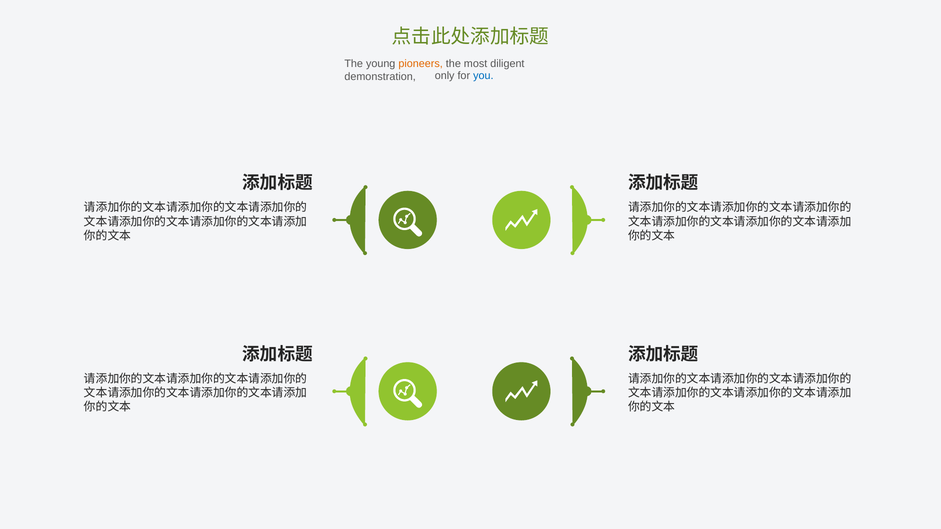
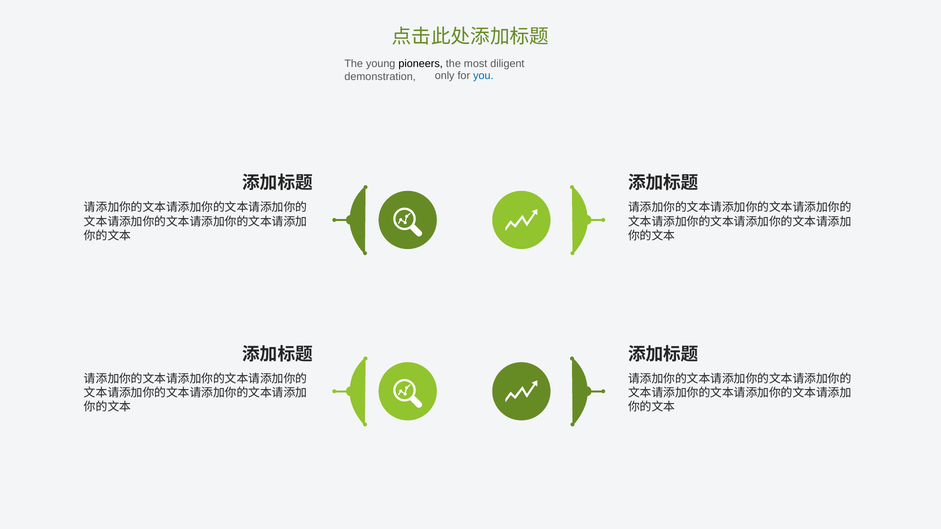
pioneers colour: orange -> black
